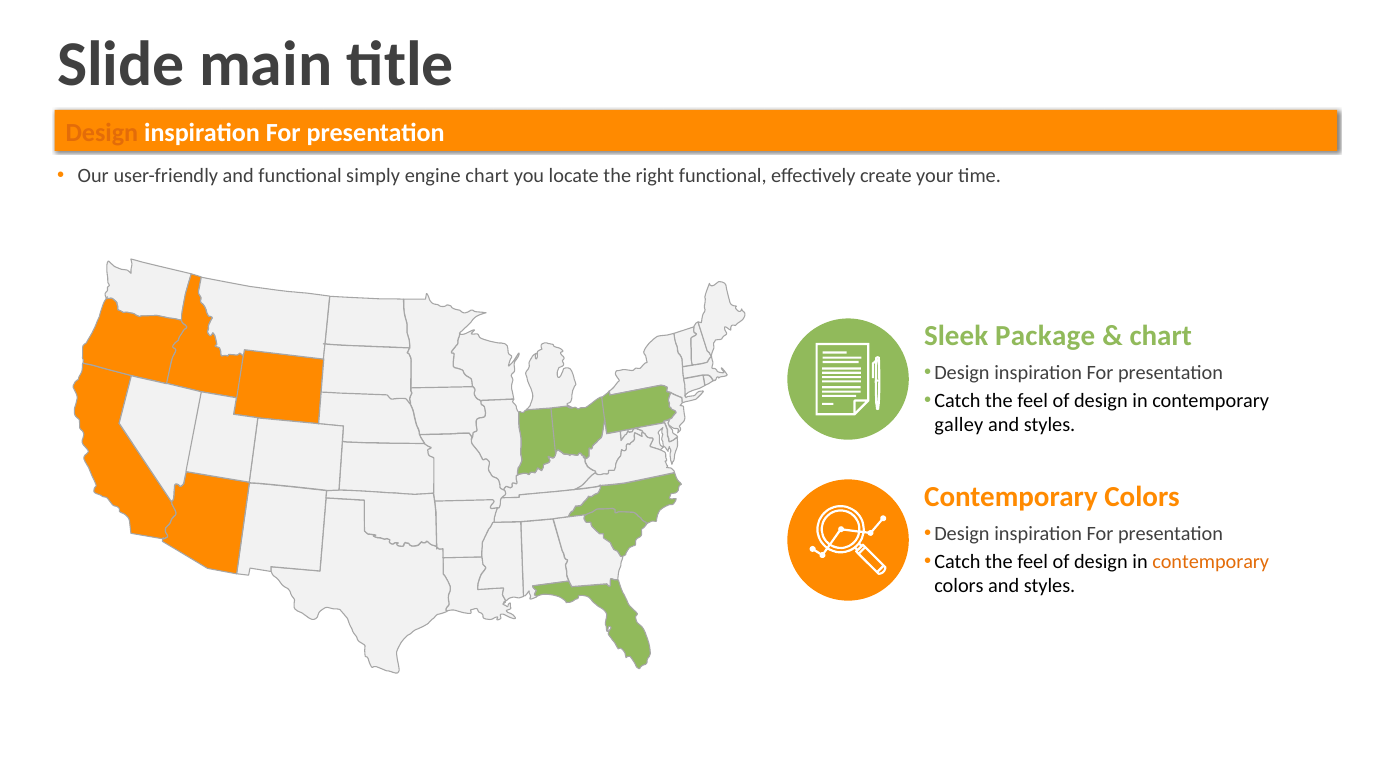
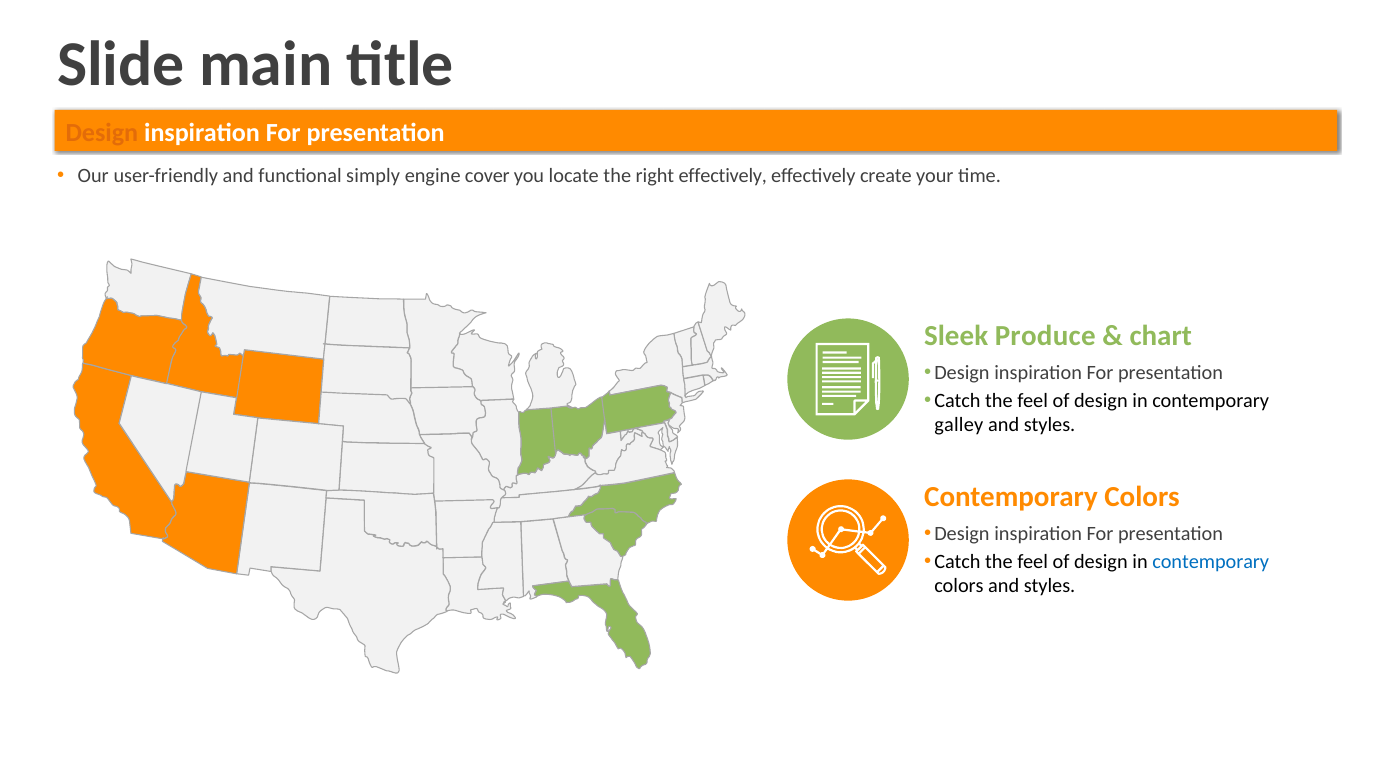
engine chart: chart -> cover
right functional: functional -> effectively
Package: Package -> Produce
contemporary at (1211, 562) colour: orange -> blue
